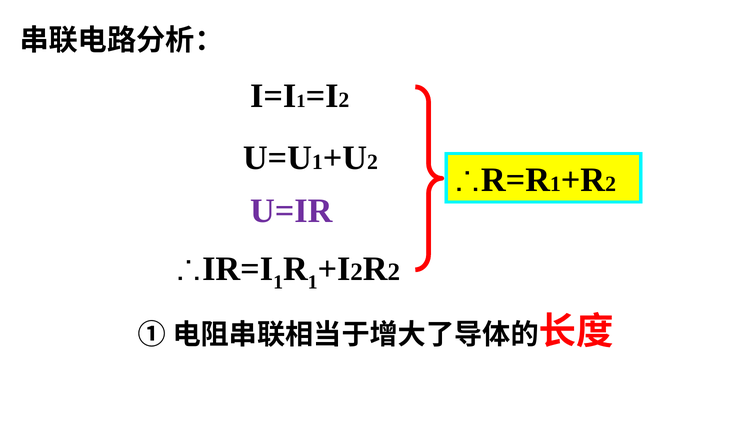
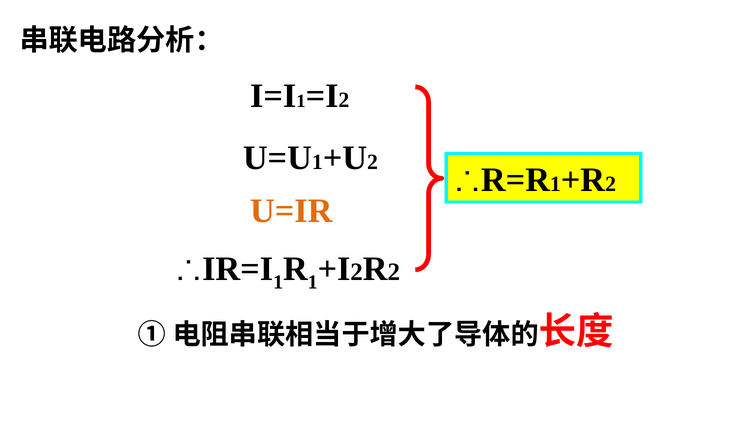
U=IR colour: purple -> orange
